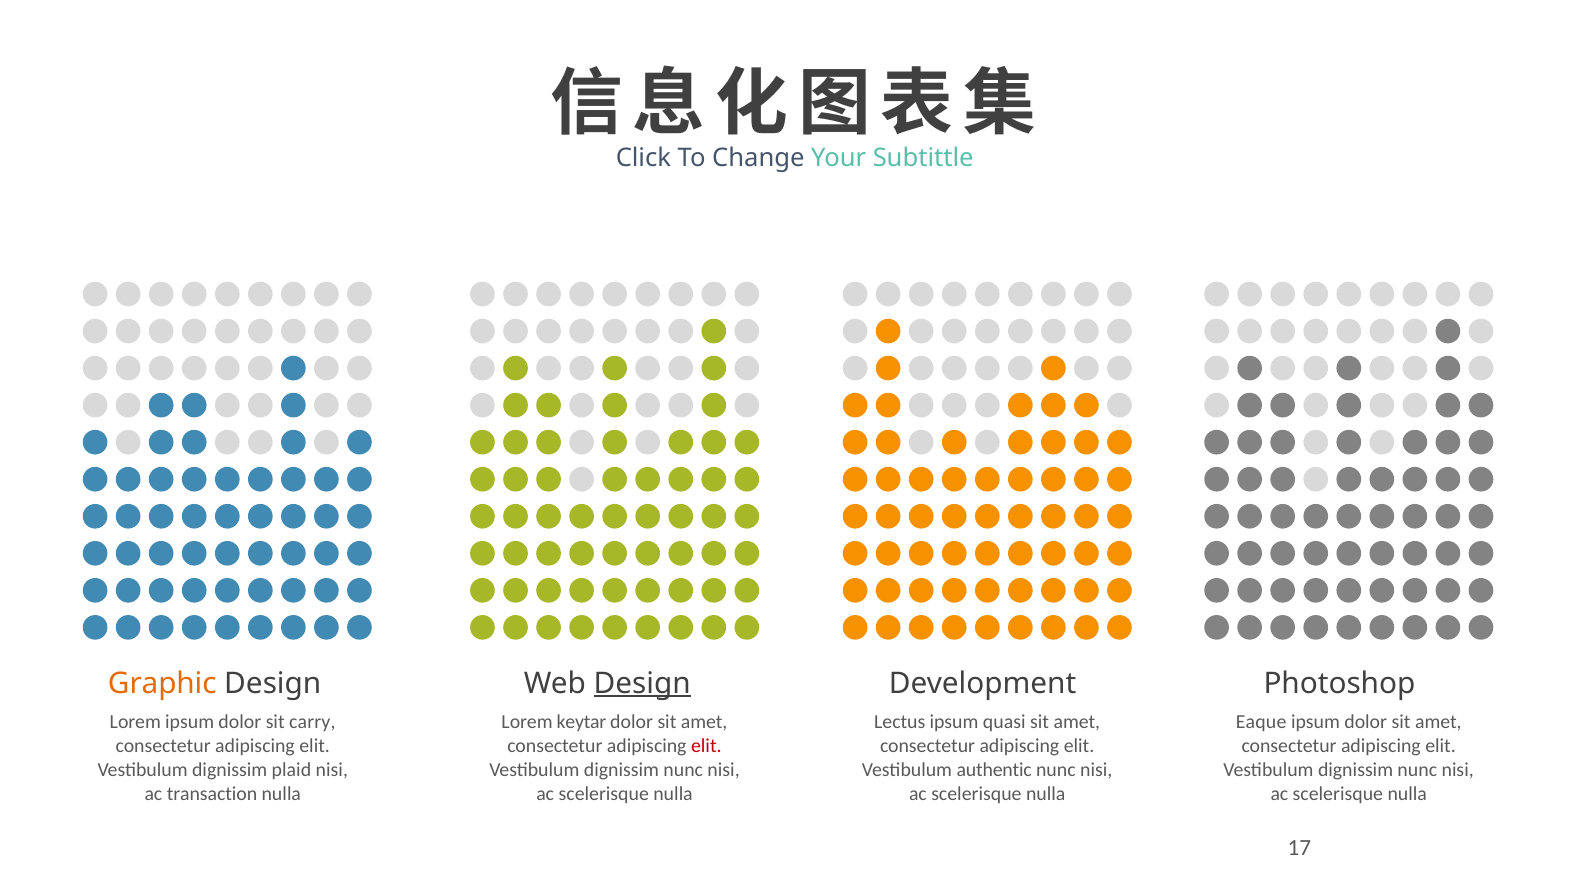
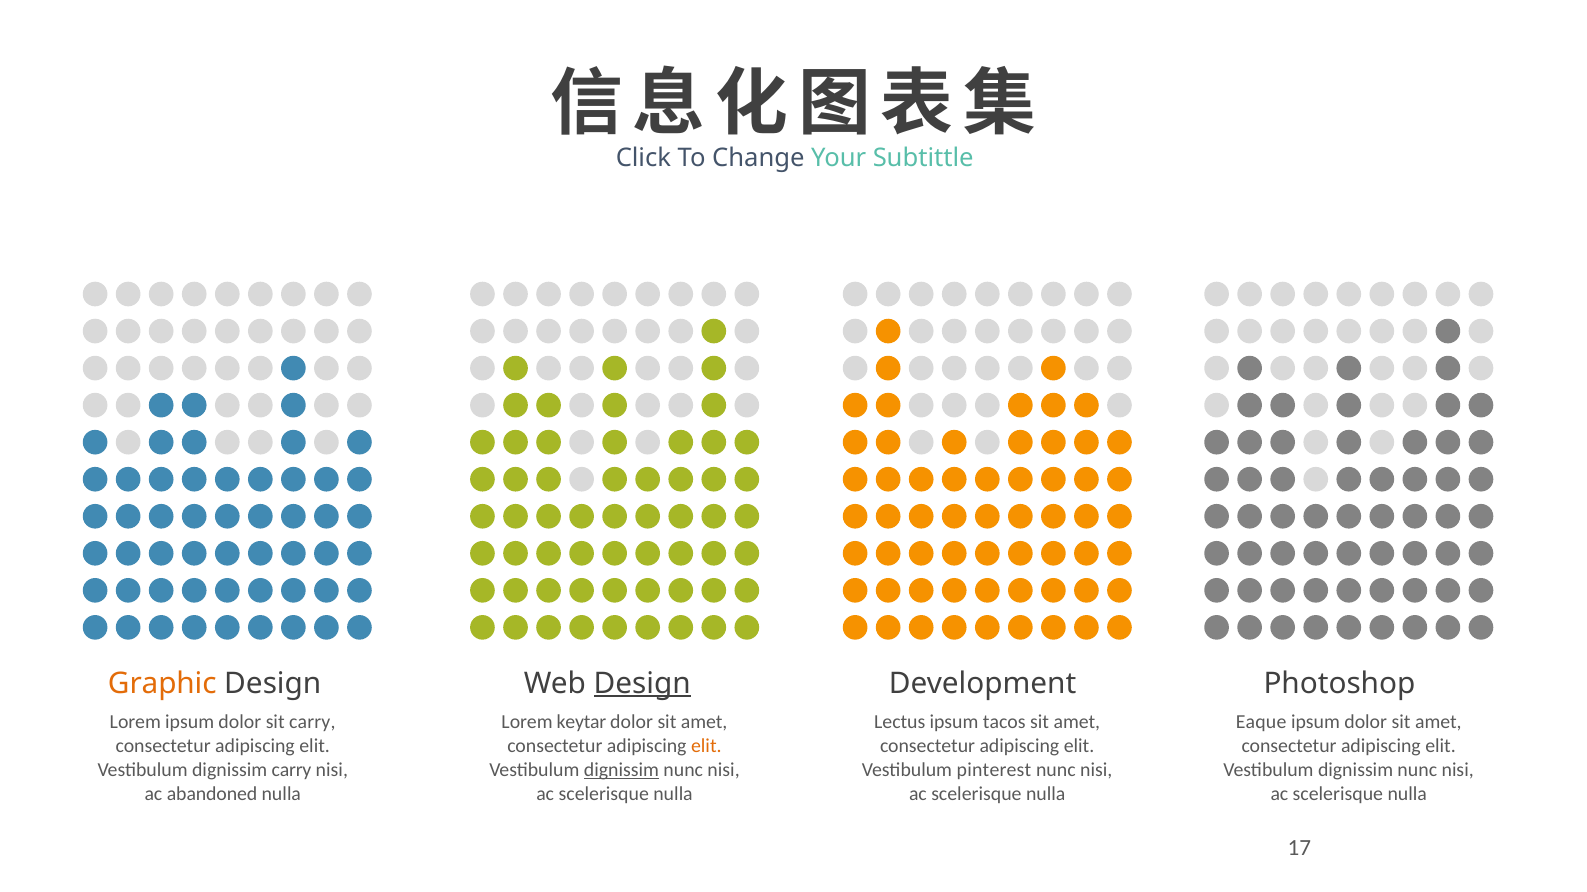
quasi: quasi -> tacos
elit at (706, 747) colour: red -> orange
dignissim plaid: plaid -> carry
dignissim at (621, 770) underline: none -> present
authentic: authentic -> pinterest
transaction: transaction -> abandoned
